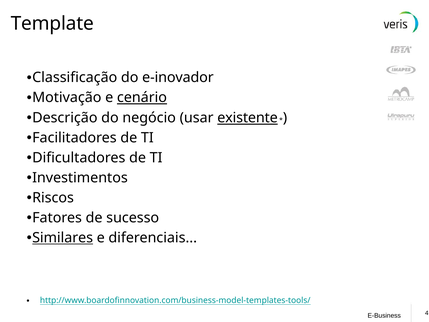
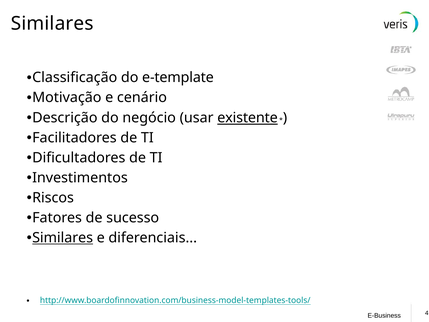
Template at (52, 24): Template -> Similares
e-inovador: e-inovador -> e-template
cenário underline: present -> none
